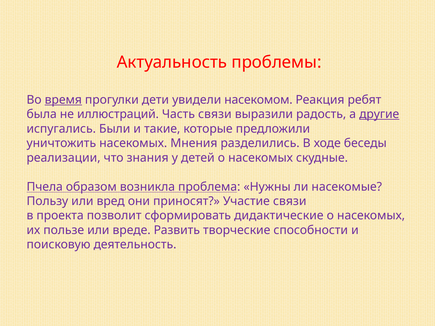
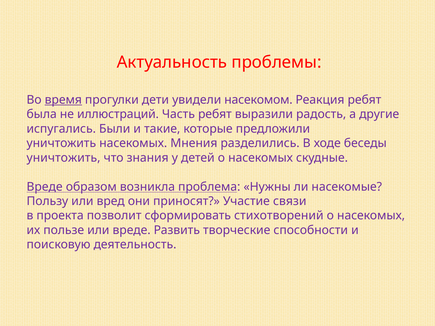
Часть связи: связи -> ребят
другие underline: present -> none
реализации at (64, 158): реализации -> уничтожить
Пчела at (45, 187): Пчела -> Вреде
дидактические: дидактические -> стихотворений
